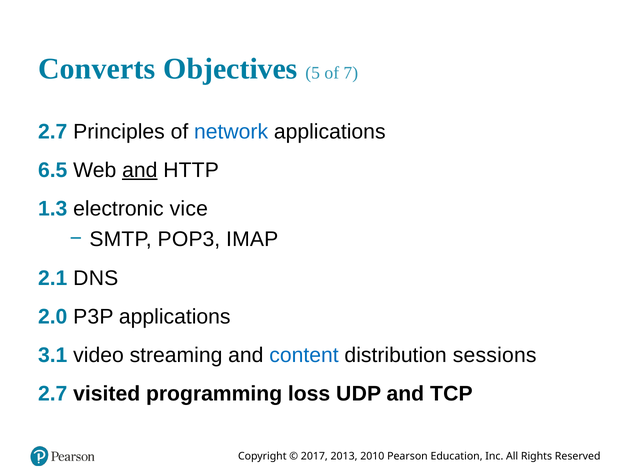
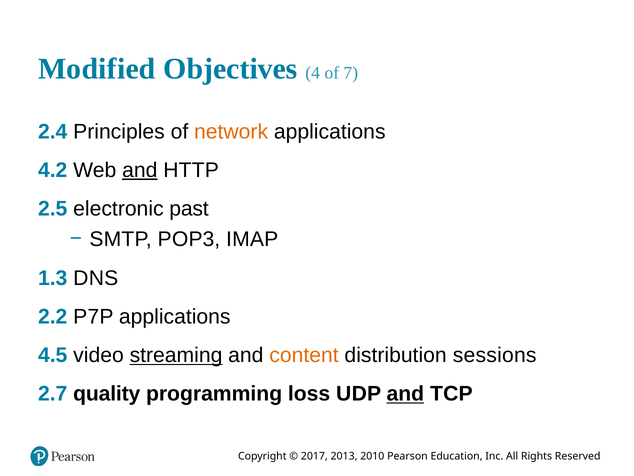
Converts: Converts -> Modified
5: 5 -> 4
2.7 at (53, 131): 2.7 -> 2.4
network colour: blue -> orange
6.5: 6.5 -> 4.2
1.3: 1.3 -> 2.5
vice: vice -> past
2.1: 2.1 -> 1.3
2.0: 2.0 -> 2.2
P 3: 3 -> 7
3.1: 3.1 -> 4.5
streaming underline: none -> present
content colour: blue -> orange
visited: visited -> quality
and at (405, 393) underline: none -> present
